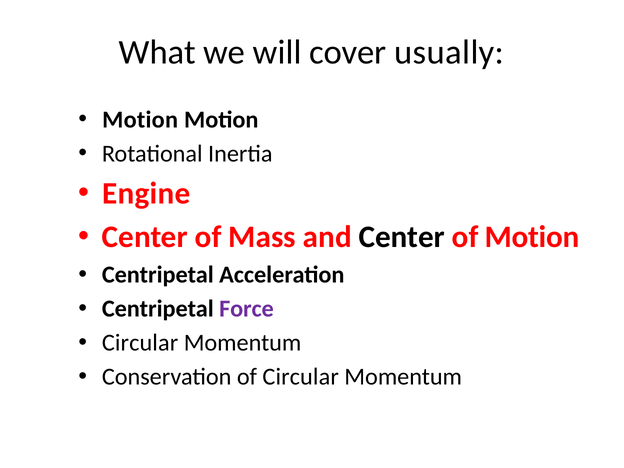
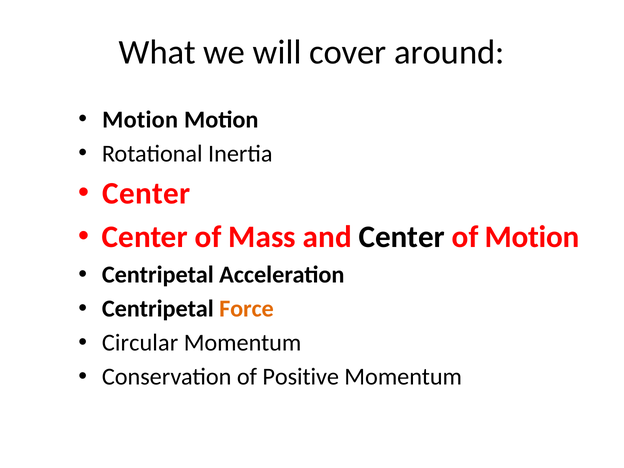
usually: usually -> around
Engine at (146, 194): Engine -> Center
Force colour: purple -> orange
of Circular: Circular -> Positive
